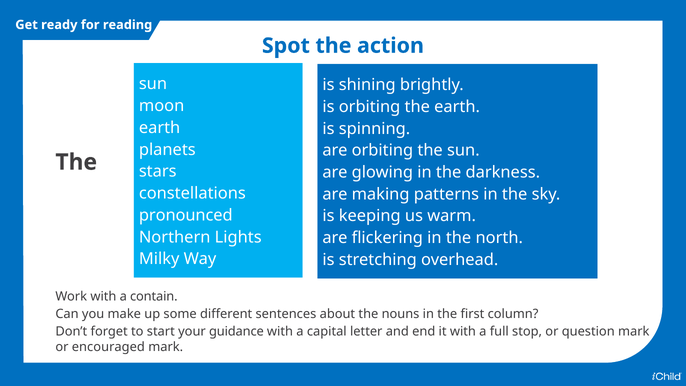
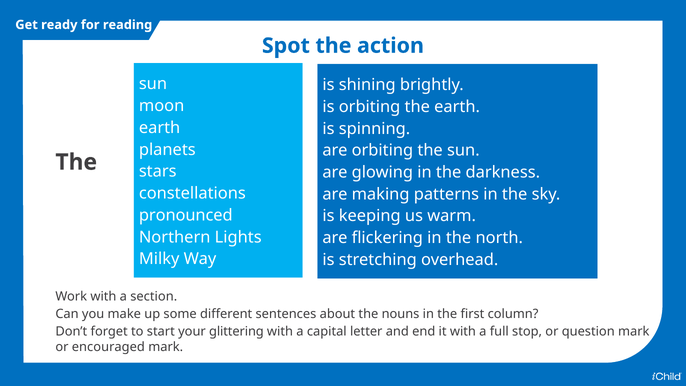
contain: contain -> section
guidance: guidance -> glittering
